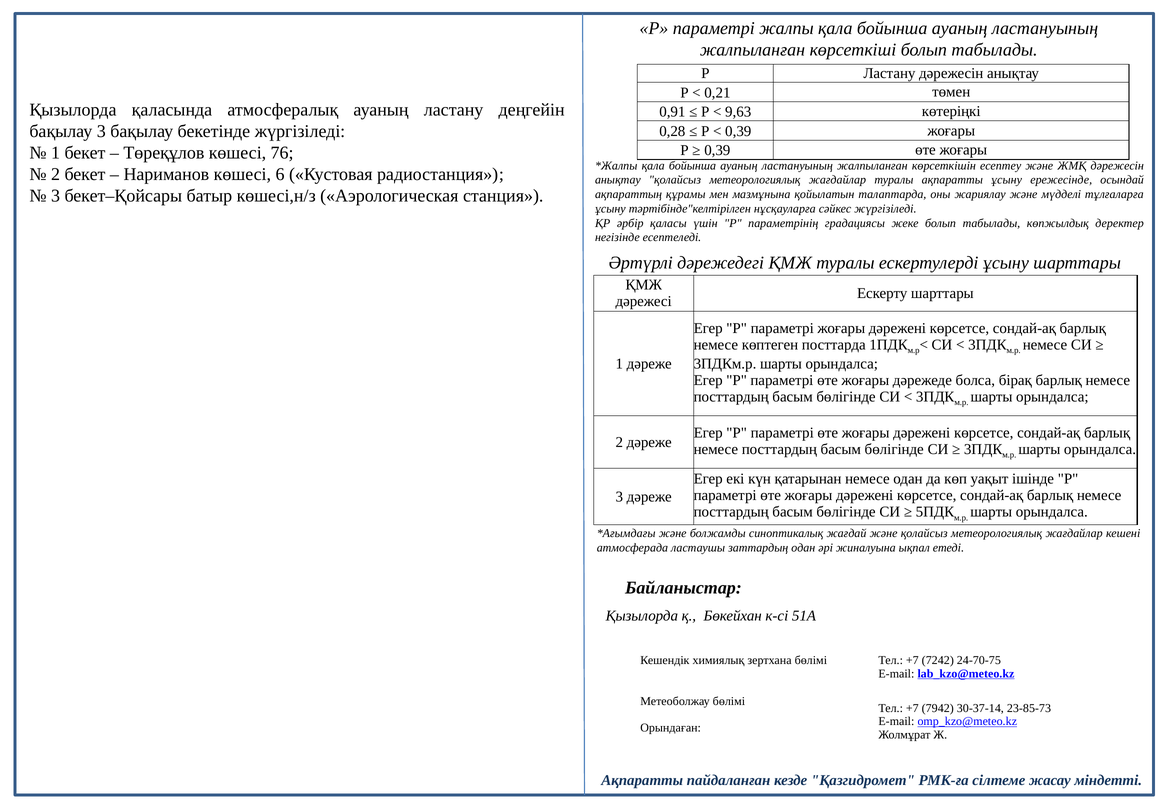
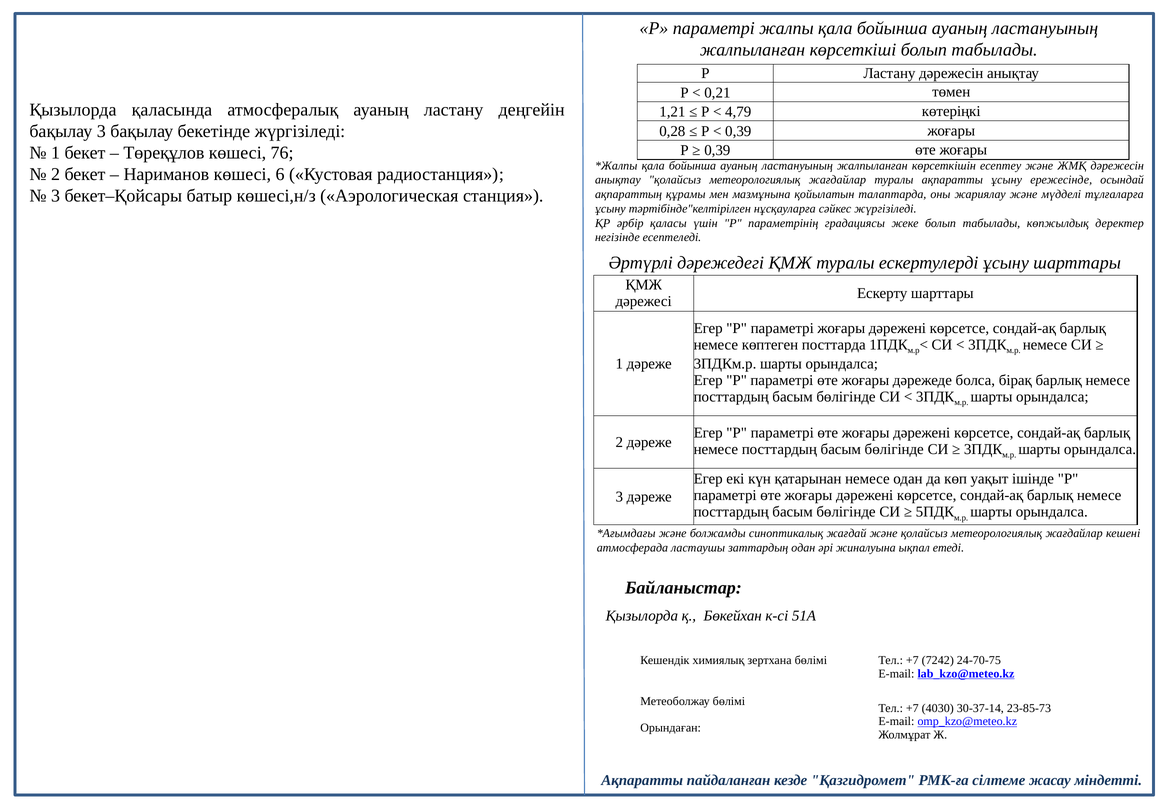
0,91: 0,91 -> 1,21
9,63: 9,63 -> 4,79
7942: 7942 -> 4030
